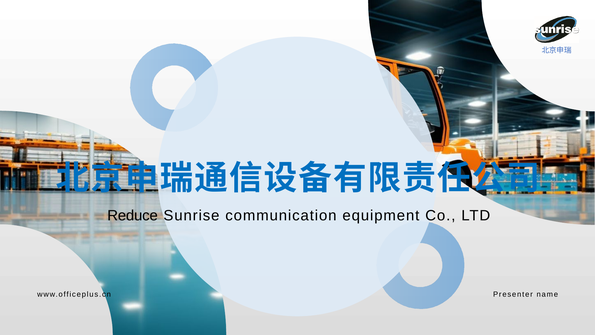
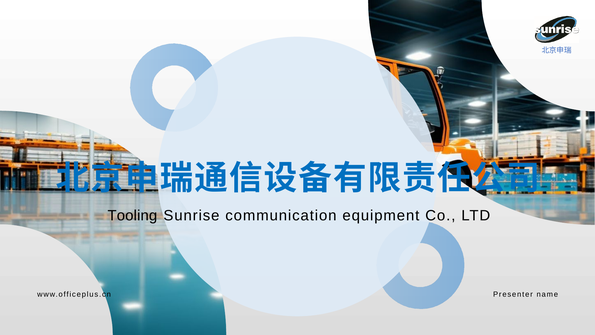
Reduce: Reduce -> Tooling
